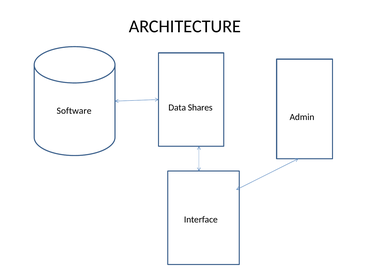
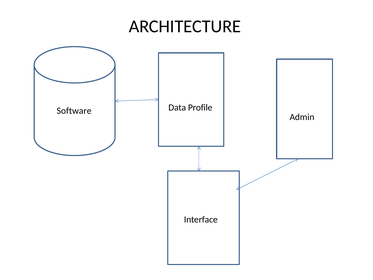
Shares: Shares -> Profile
